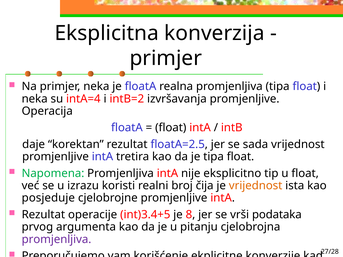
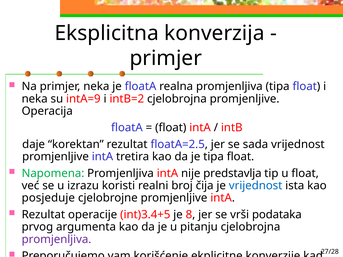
intA=4: intA=4 -> intA=9
intB=2 izvršavanja: izvršavanja -> cjelobrojna
eksplicitno: eksplicitno -> predstavlja
vrijednost at (256, 186) colour: orange -> blue
